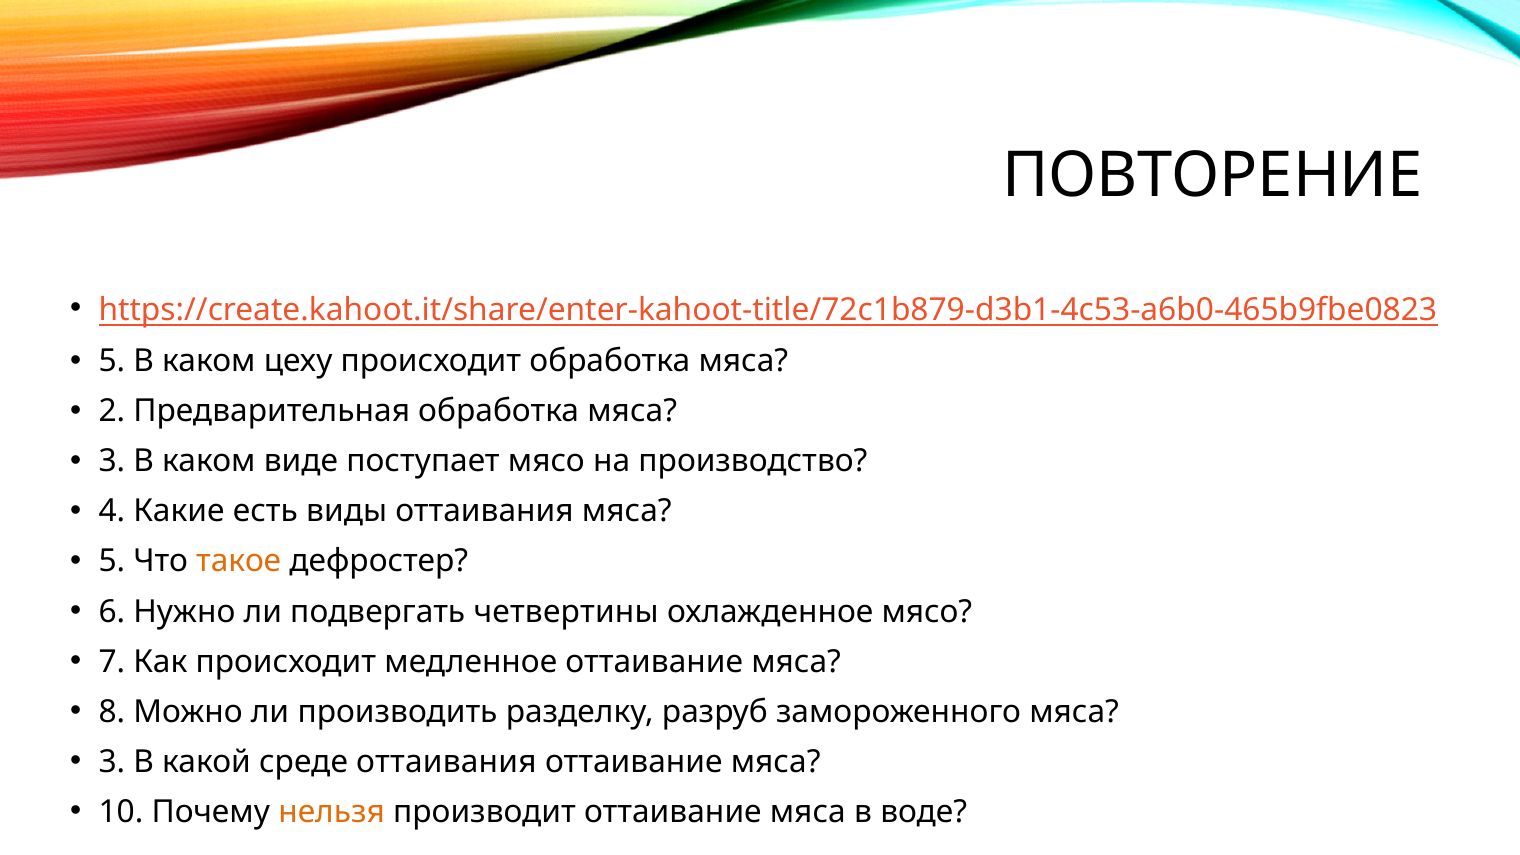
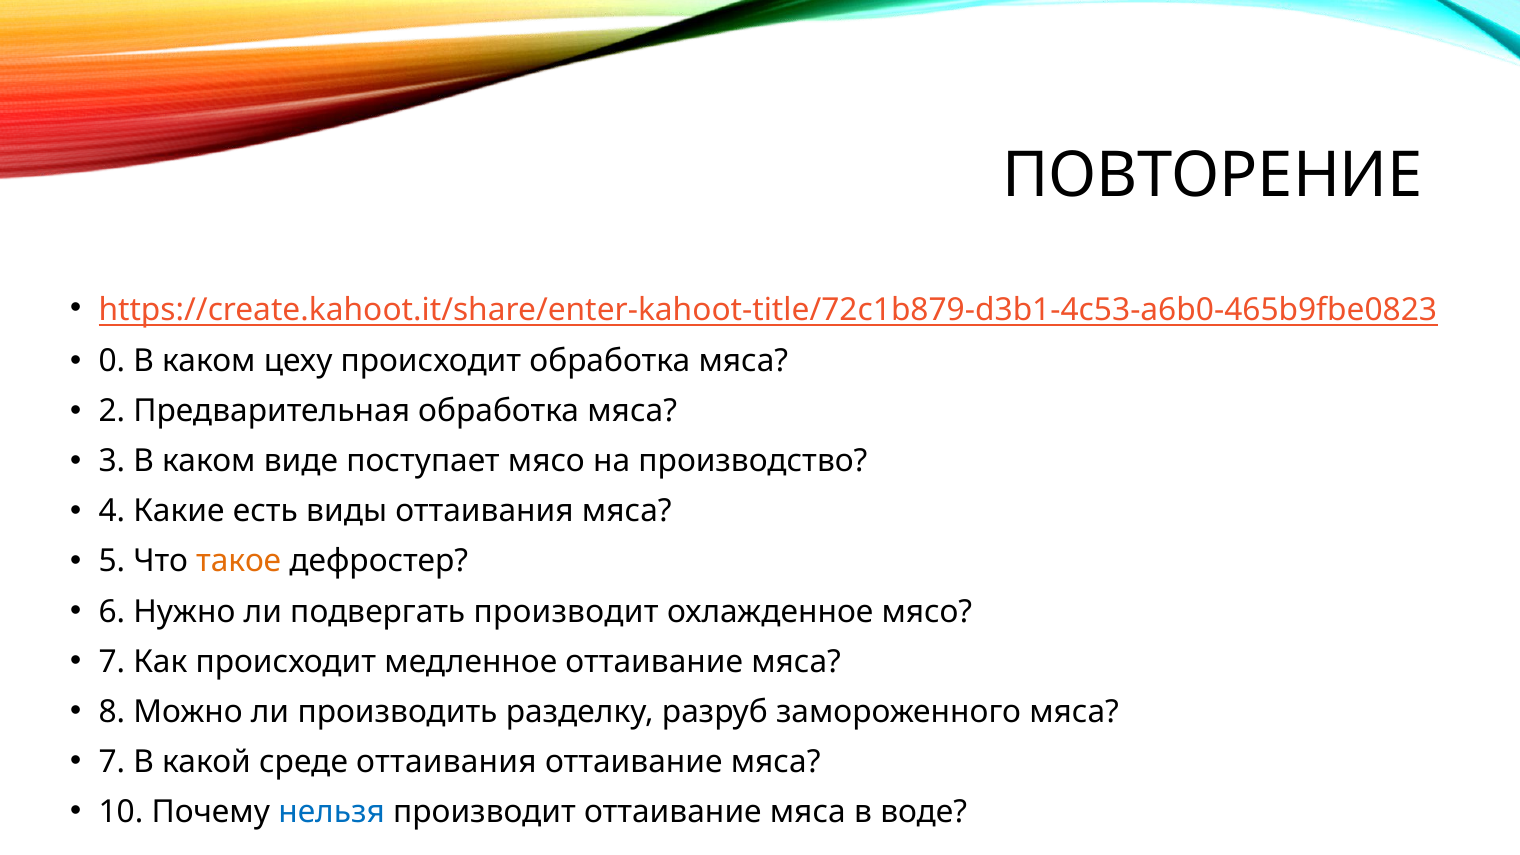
5 at (112, 361): 5 -> 0
подвергать четвертины: четвертины -> производит
3 at (112, 762): 3 -> 7
нельзя colour: orange -> blue
